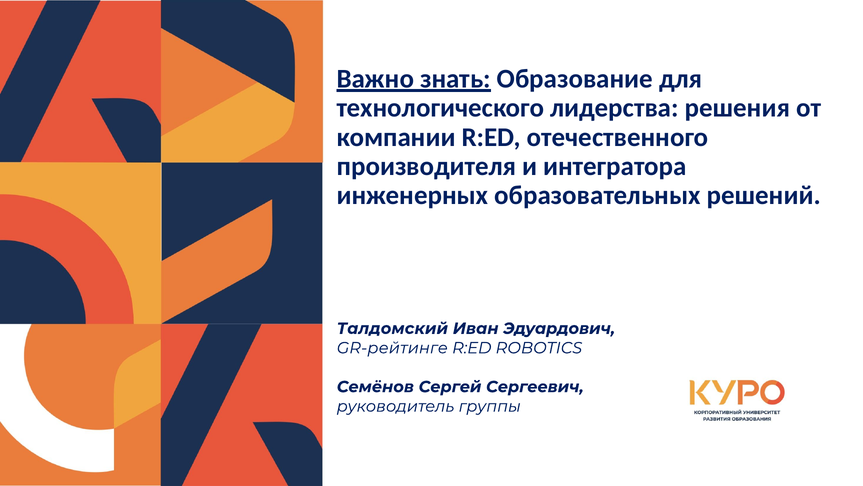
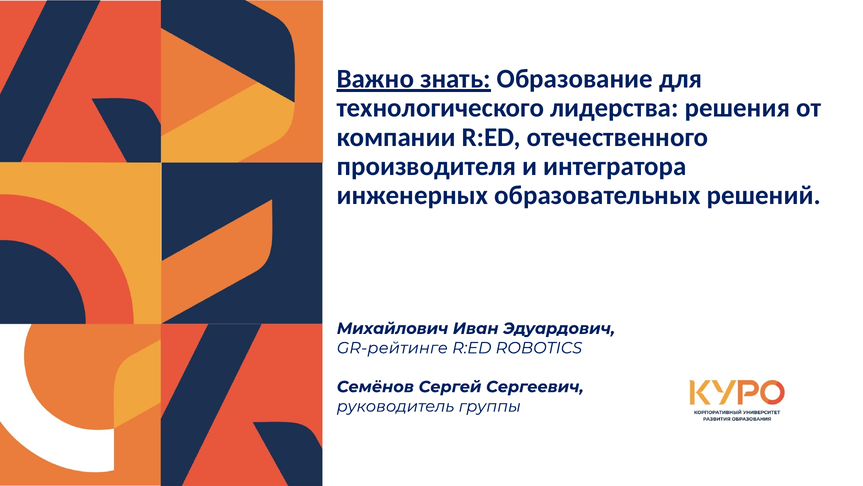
Талдомский: Талдомский -> Михайлович
